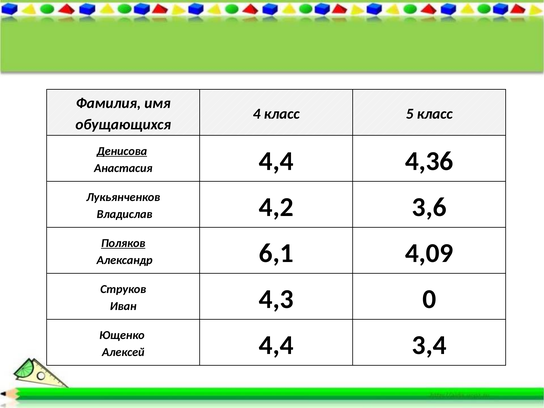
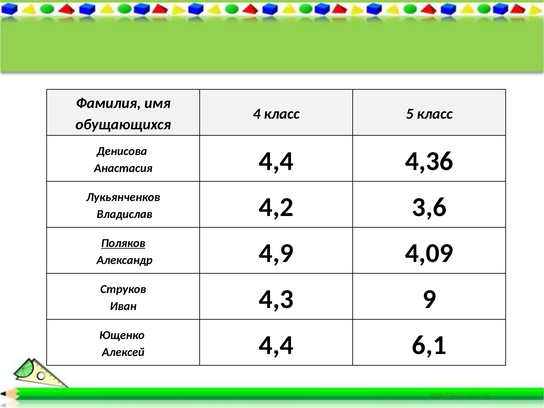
Денисова underline: present -> none
6,1: 6,1 -> 4,9
0: 0 -> 9
3,4: 3,4 -> 6,1
